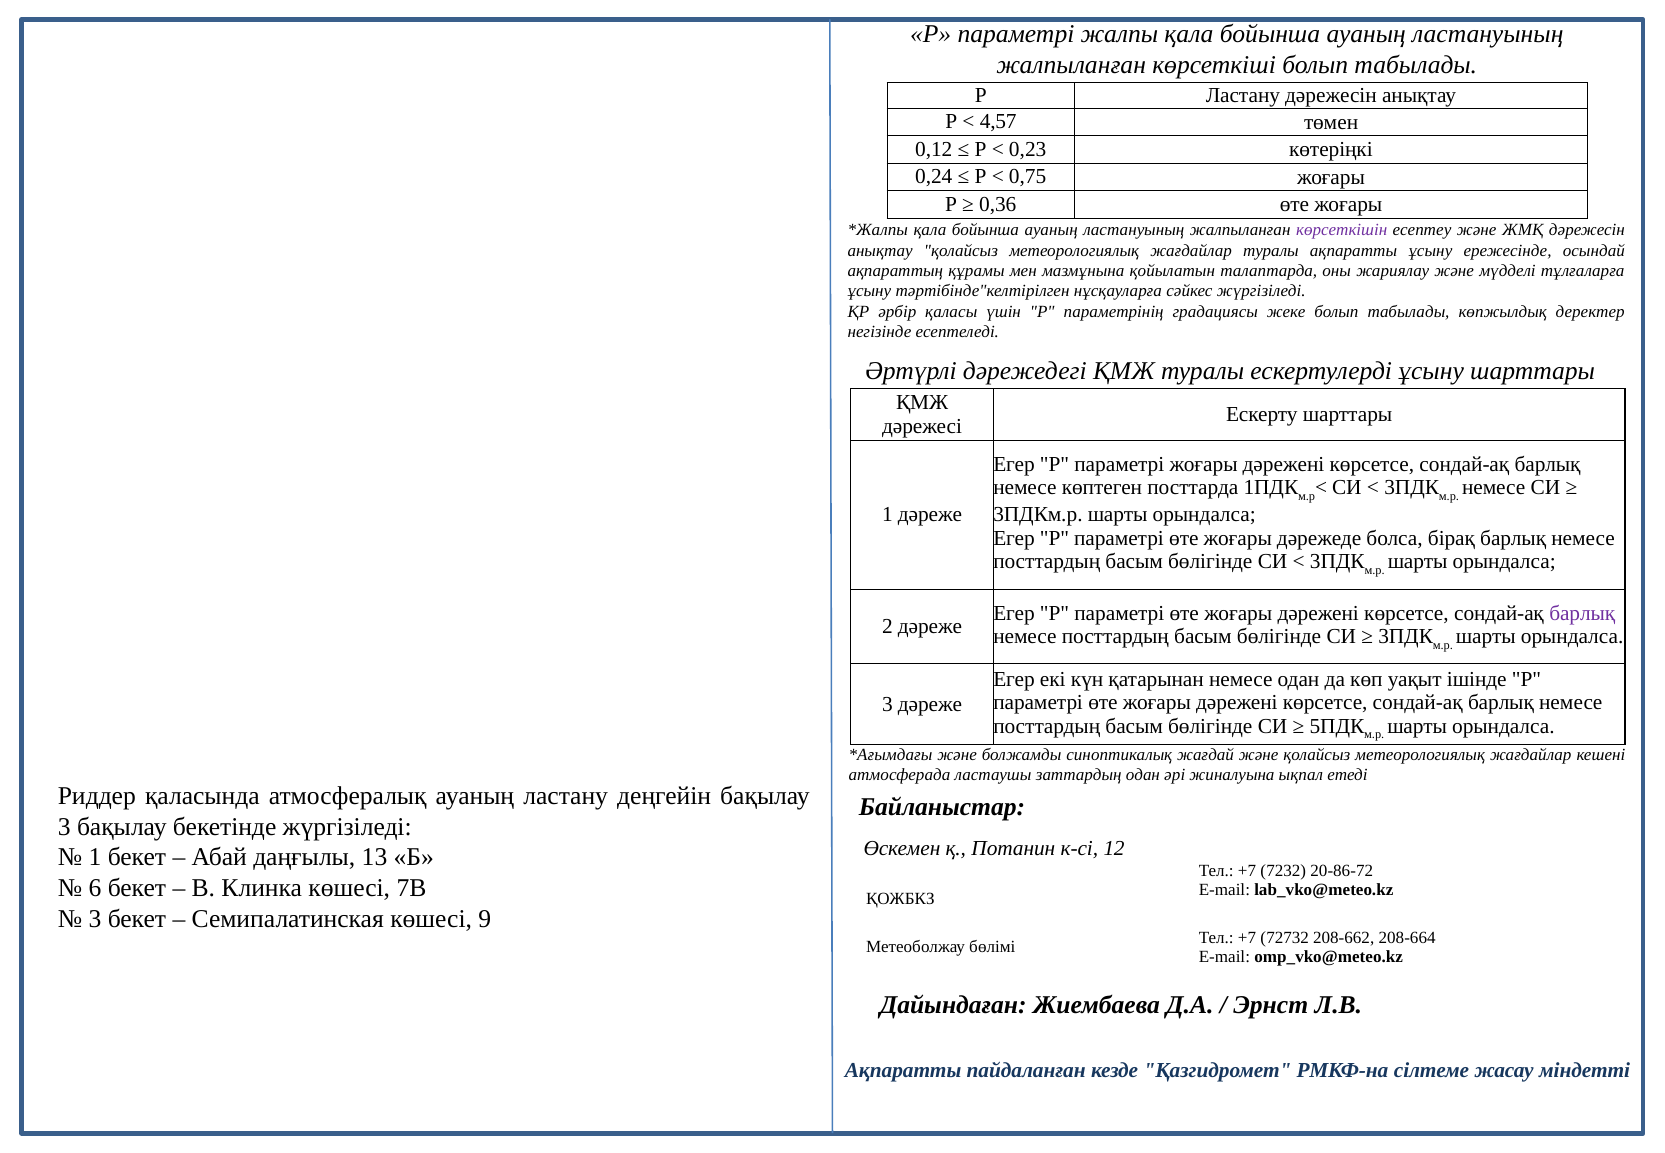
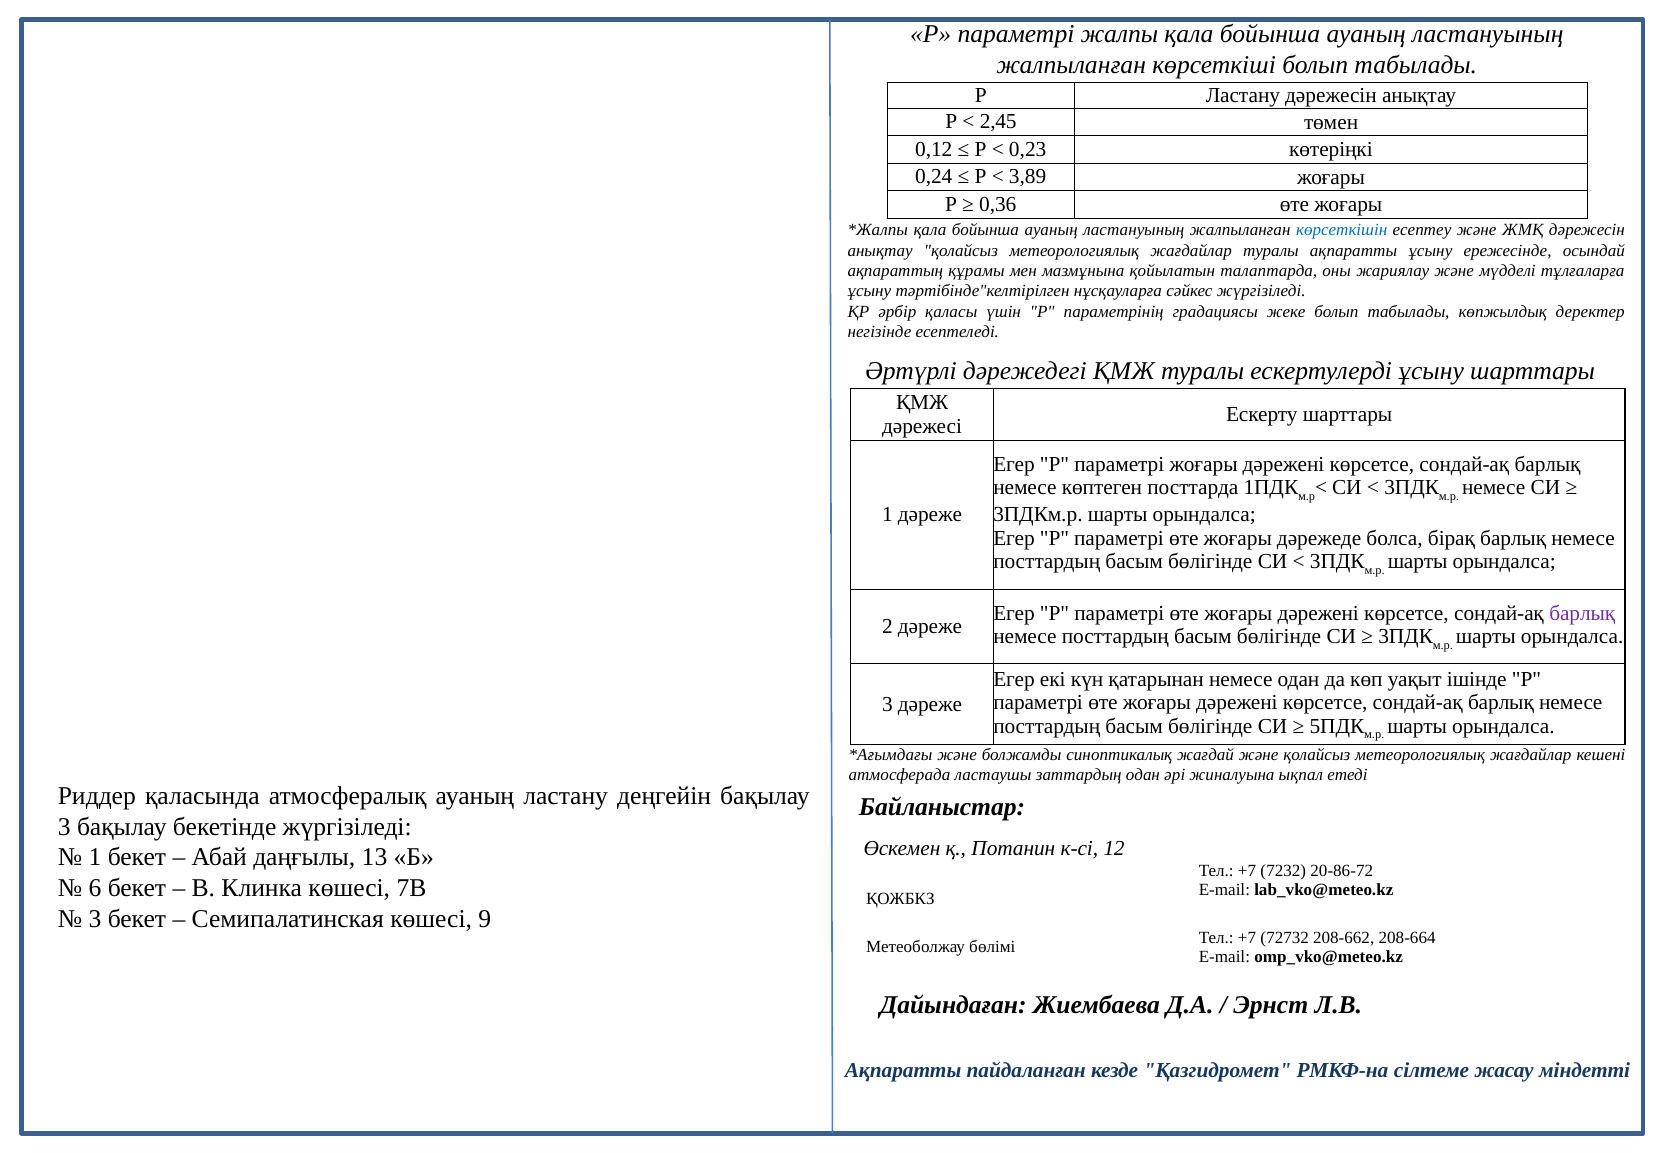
4,57: 4,57 -> 2,45
0,75: 0,75 -> 3,89
көрсеткішін colour: purple -> blue
